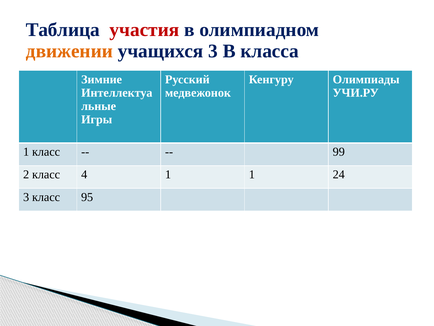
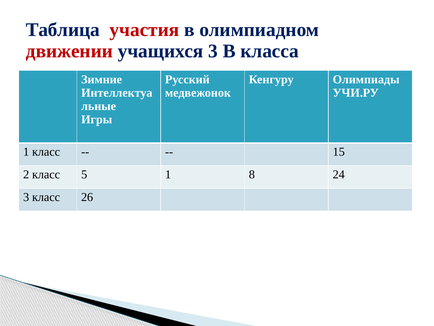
движении colour: orange -> red
99: 99 -> 15
4: 4 -> 5
1 1: 1 -> 8
95: 95 -> 26
